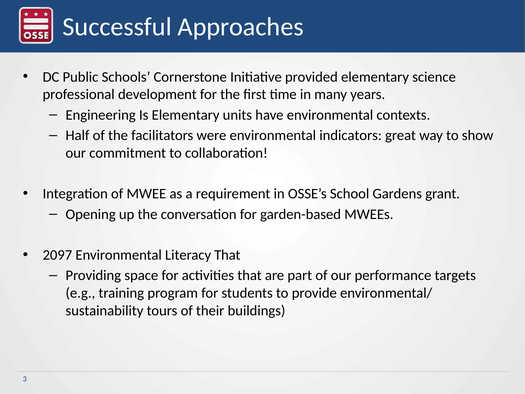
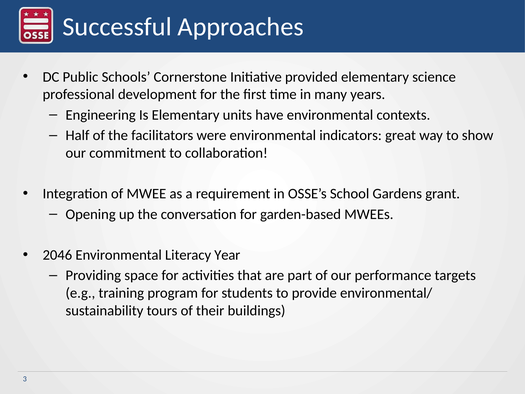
2097: 2097 -> 2046
Literacy That: That -> Year
